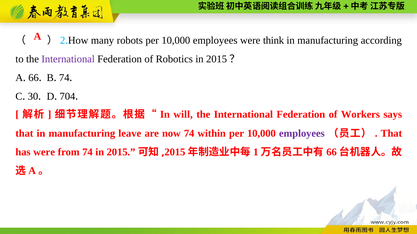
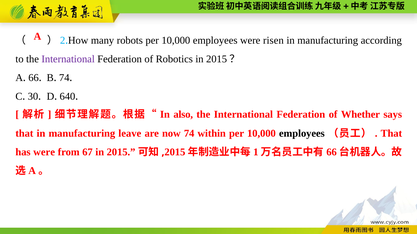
think: think -> risen
704: 704 -> 640
will: will -> also
Workers: Workers -> Whether
employees at (302, 134) colour: purple -> black
from 74: 74 -> 67
